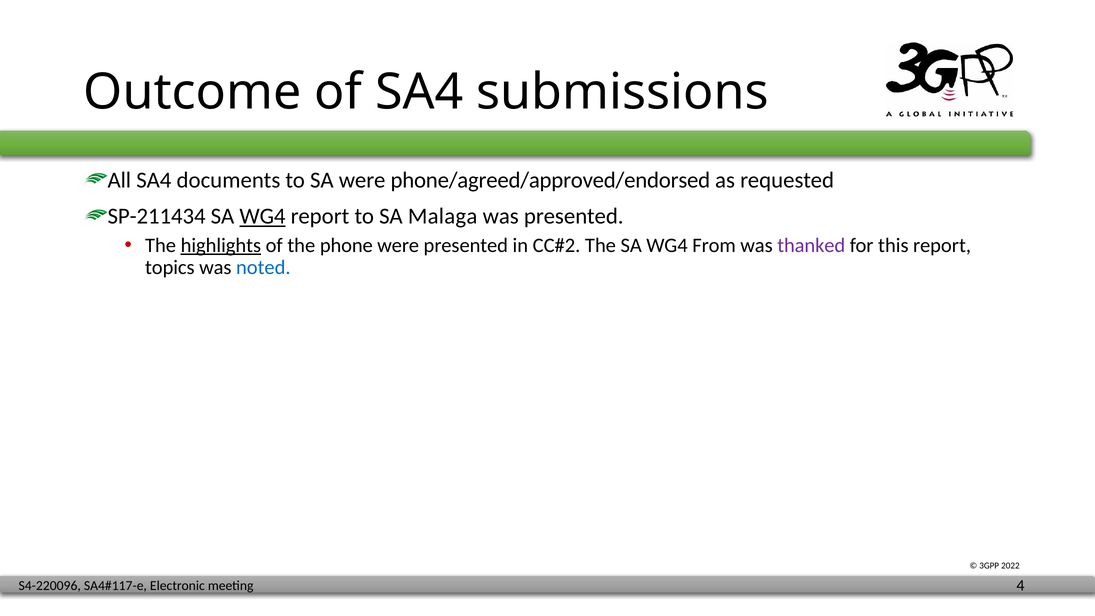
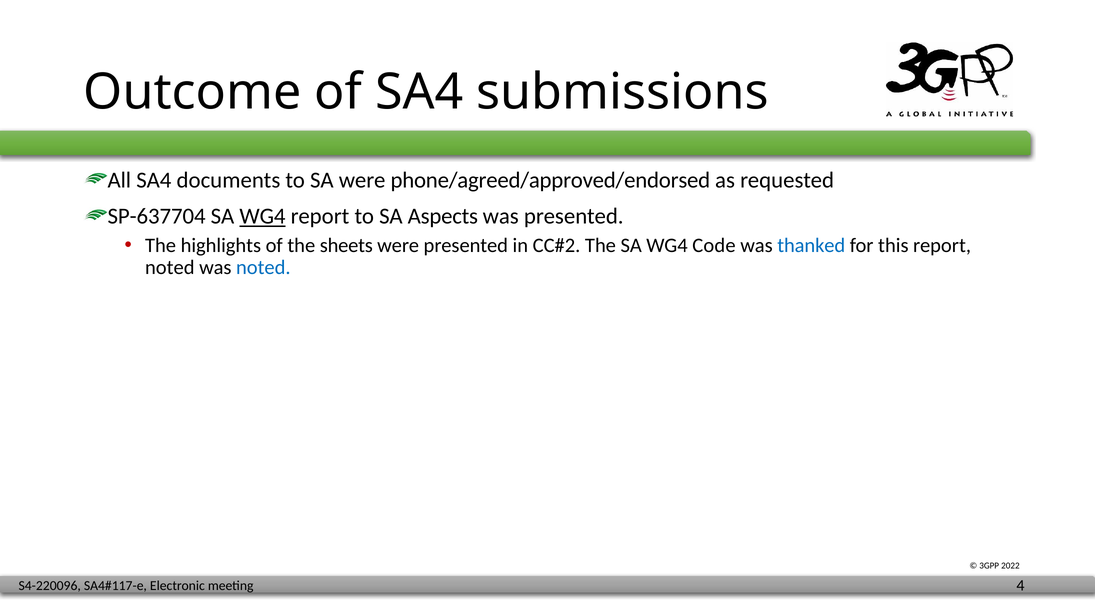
SP-211434: SP-211434 -> SP-637704
Malaga: Malaga -> Aspects
highlights underline: present -> none
phone: phone -> sheets
From: From -> Code
thanked colour: purple -> blue
topics at (170, 268): topics -> noted
